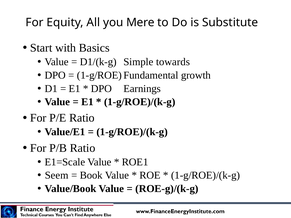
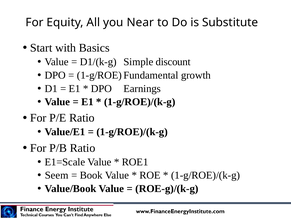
Mere: Mere -> Near
towards: towards -> discount
